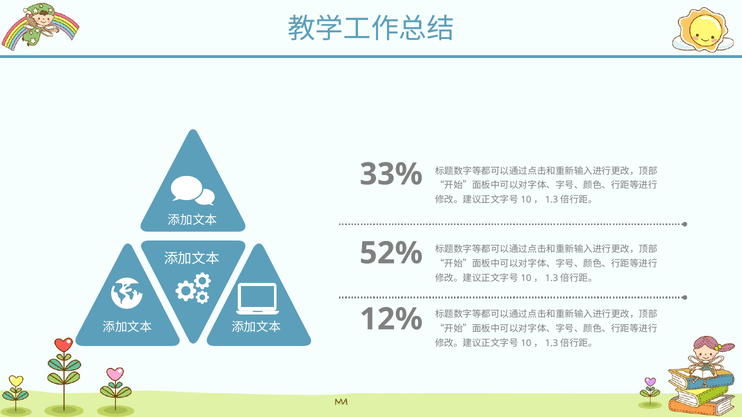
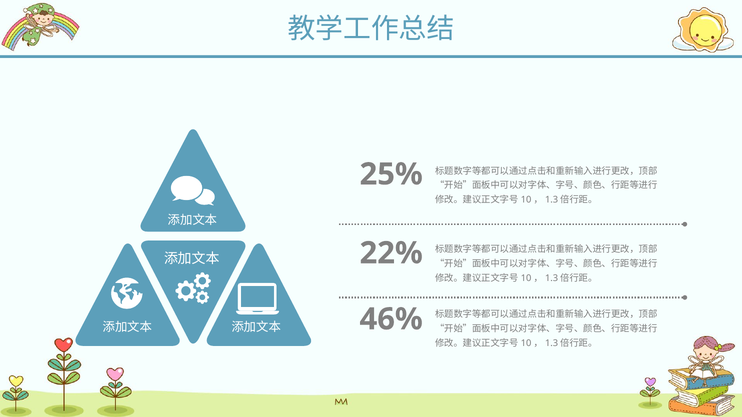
33%: 33% -> 25%
52%: 52% -> 22%
12%: 12% -> 46%
